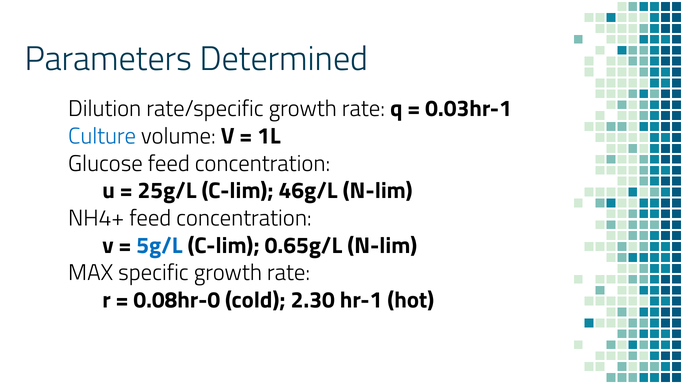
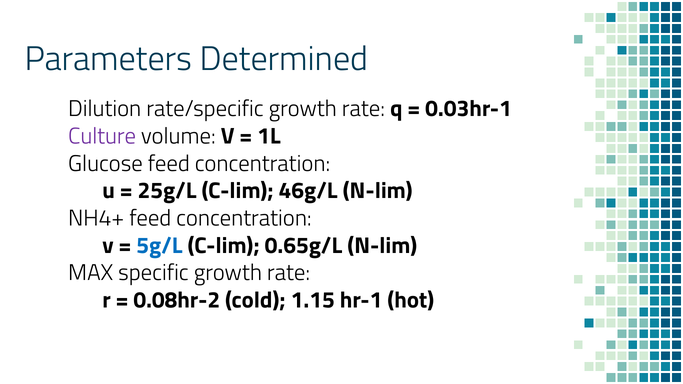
Culture colour: blue -> purple
0.08hr-0: 0.08hr-0 -> 0.08hr-2
2.30: 2.30 -> 1.15
